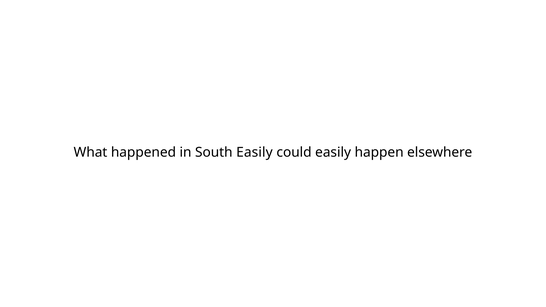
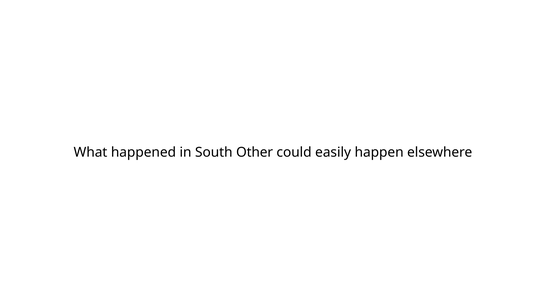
South Easily: Easily -> Other
